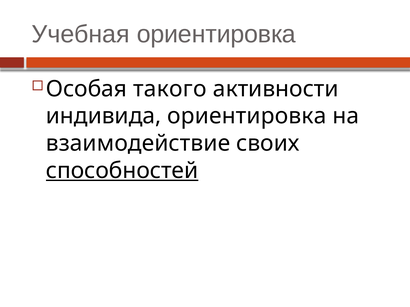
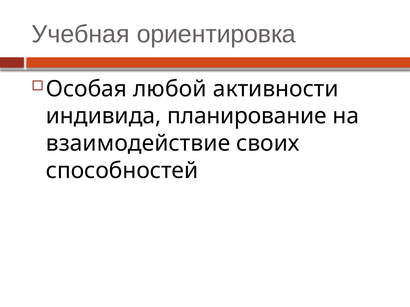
такого: такого -> любой
индивида ориентировка: ориентировка -> планирование
способностей underline: present -> none
